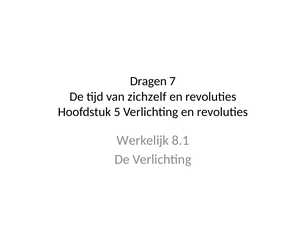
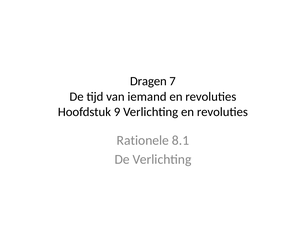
zichzelf: zichzelf -> iemand
5: 5 -> 9
Werkelijk: Werkelijk -> Rationele
